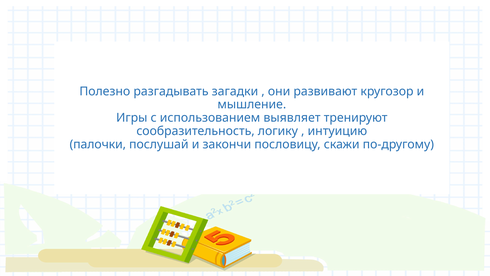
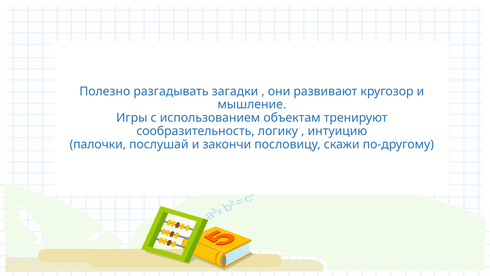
выявляет: выявляет -> объектам
